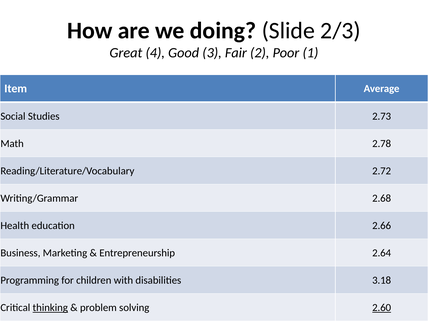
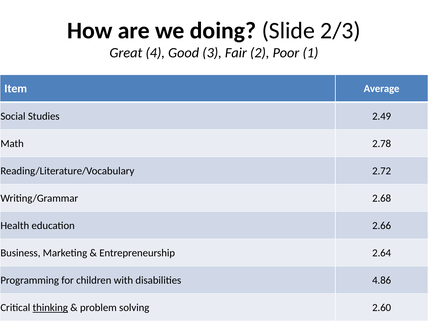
2.73: 2.73 -> 2.49
3.18: 3.18 -> 4.86
2.60 underline: present -> none
